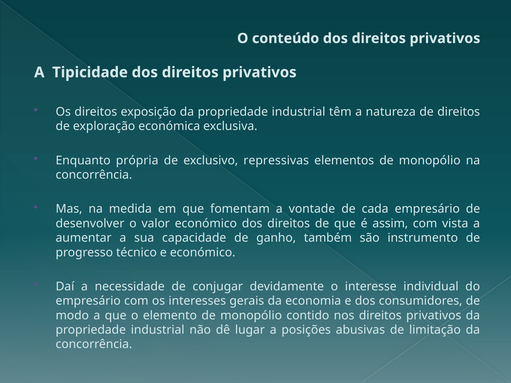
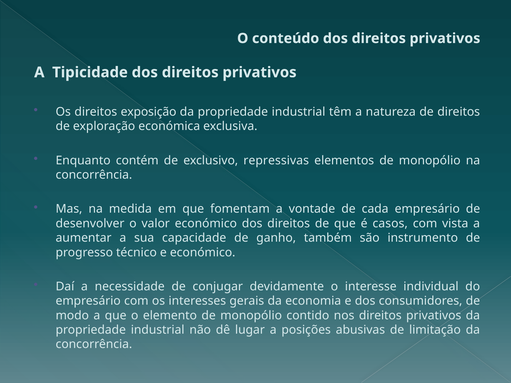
própria: própria -> contém
assim: assim -> casos
